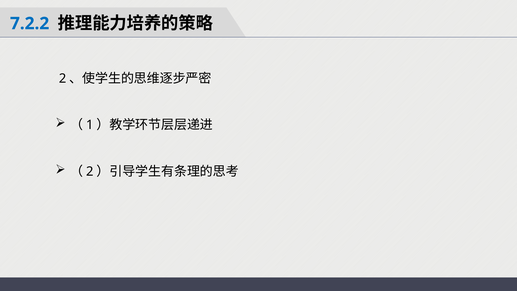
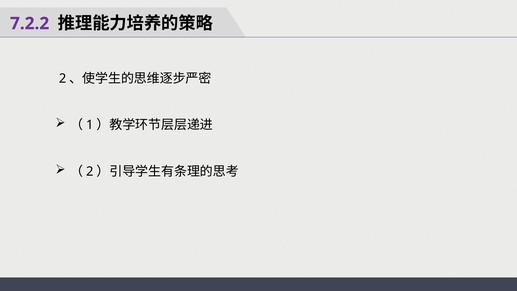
7.2.2 colour: blue -> purple
